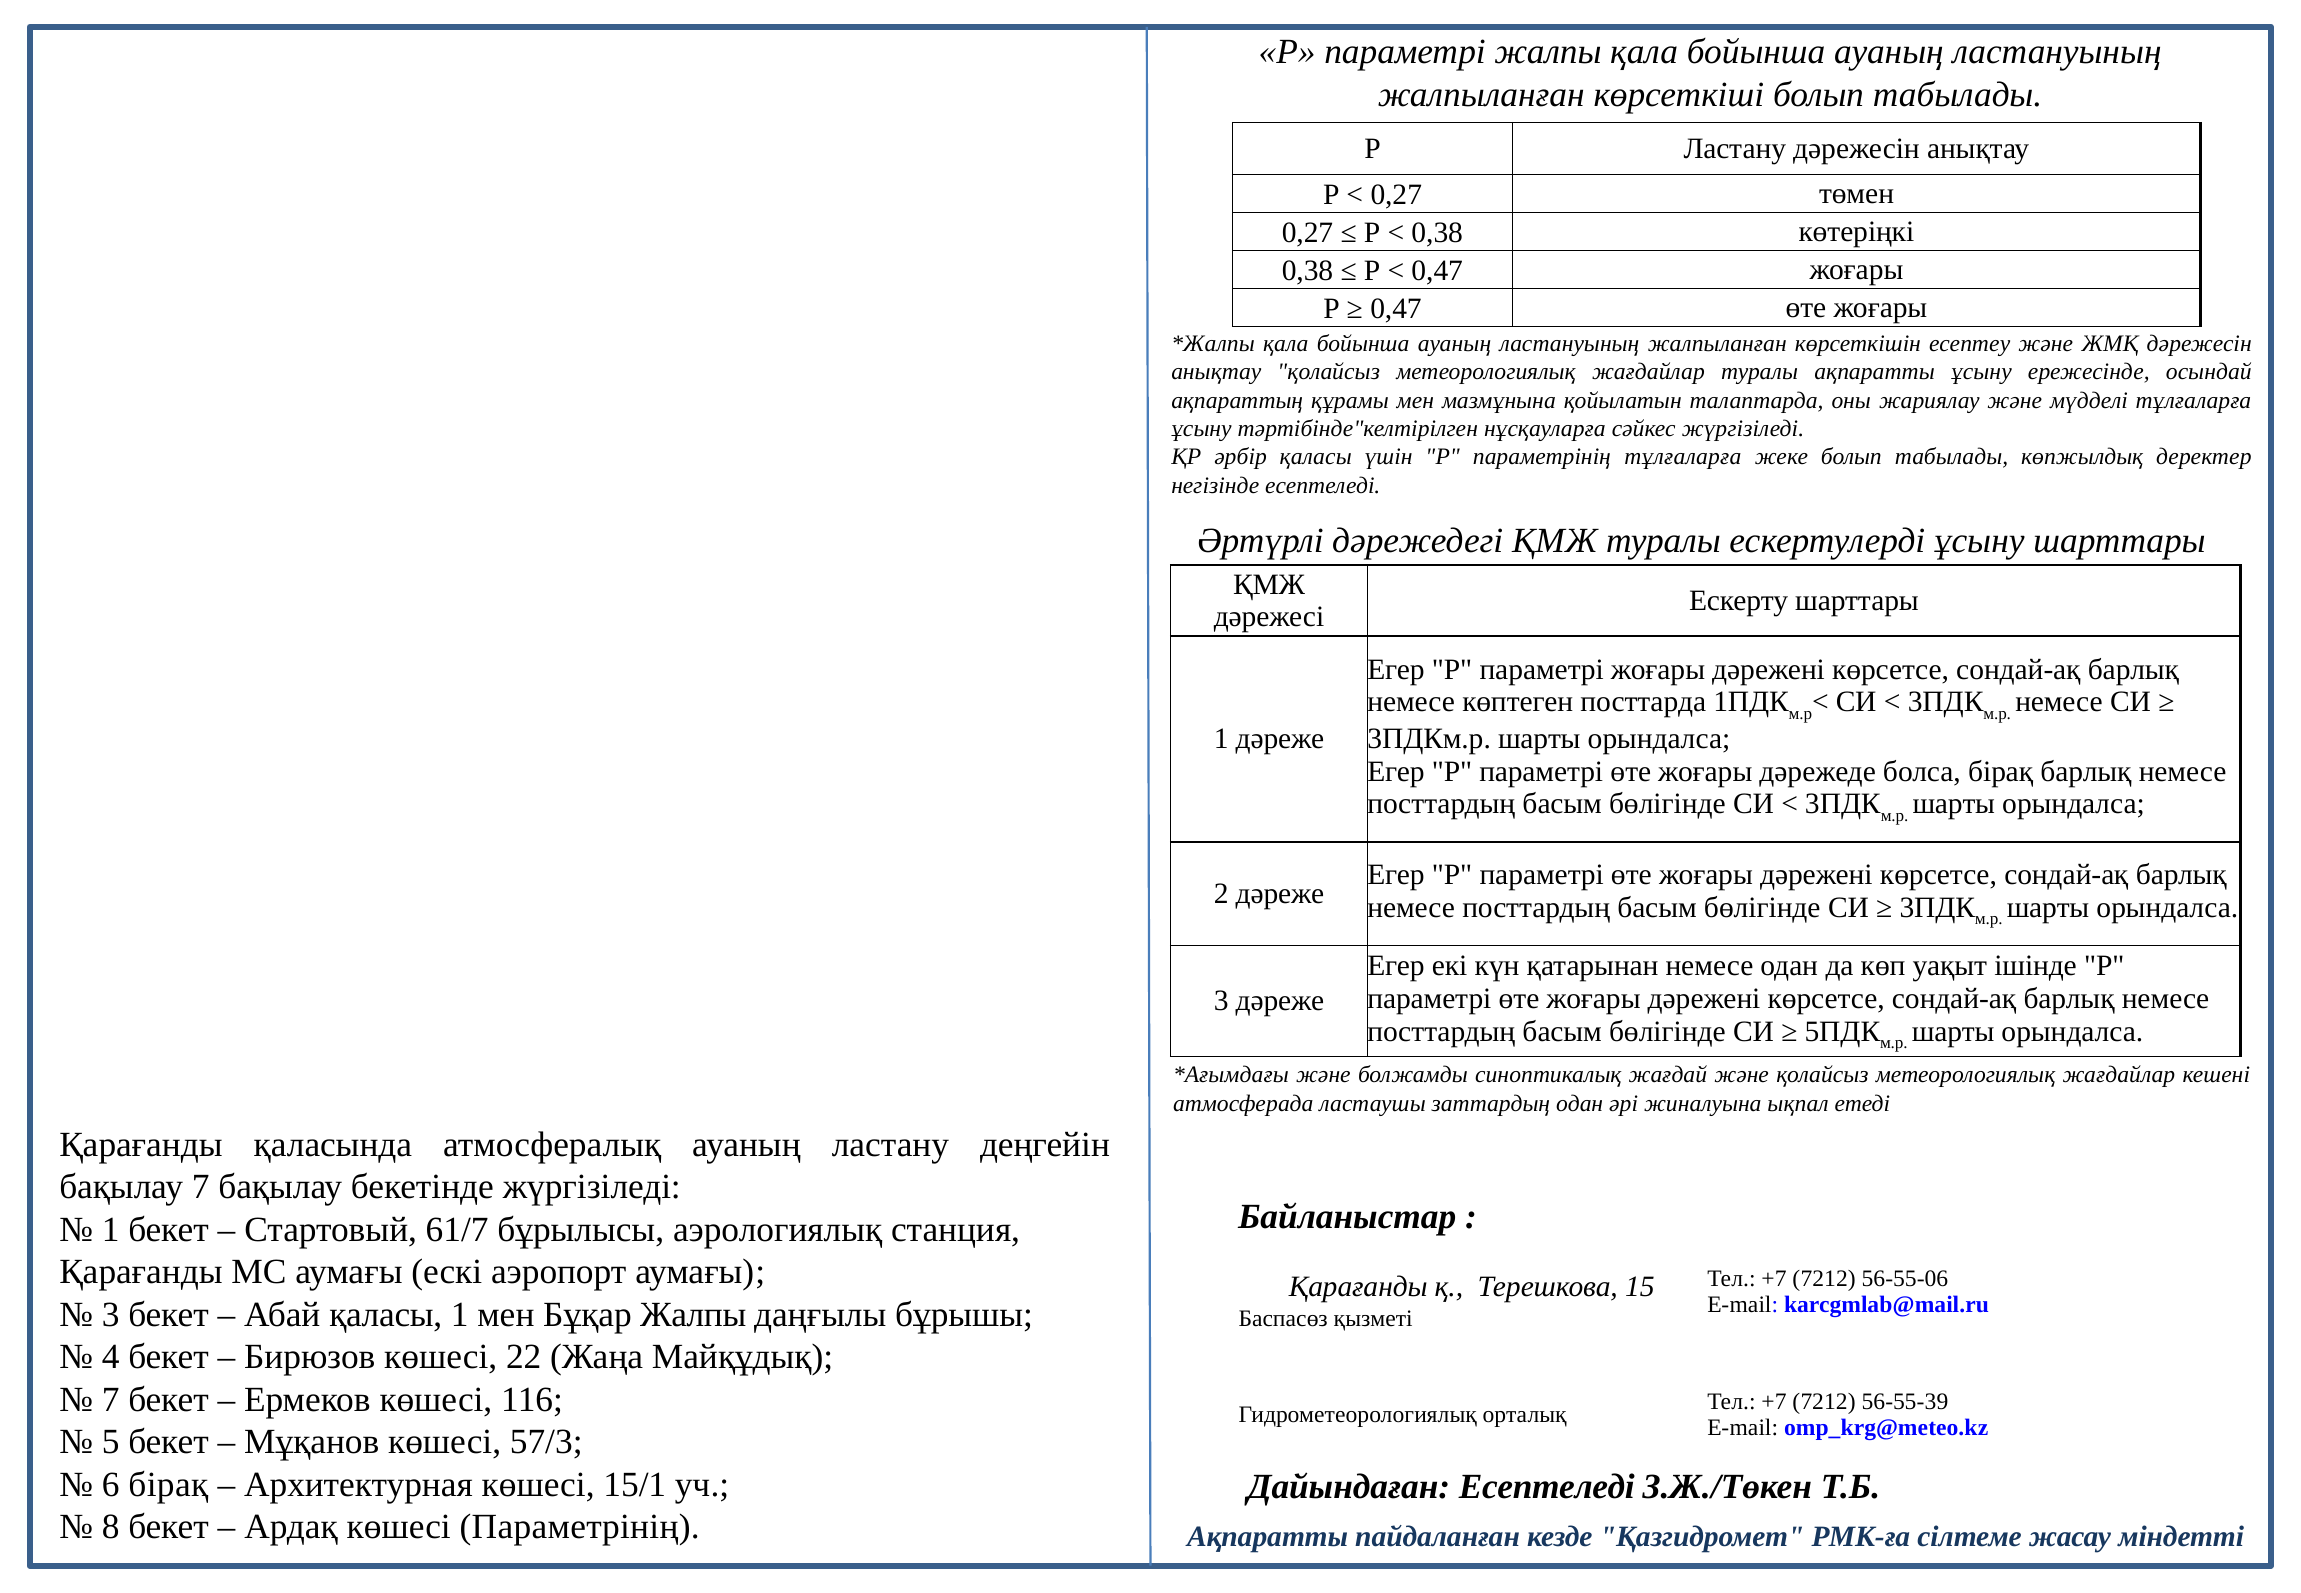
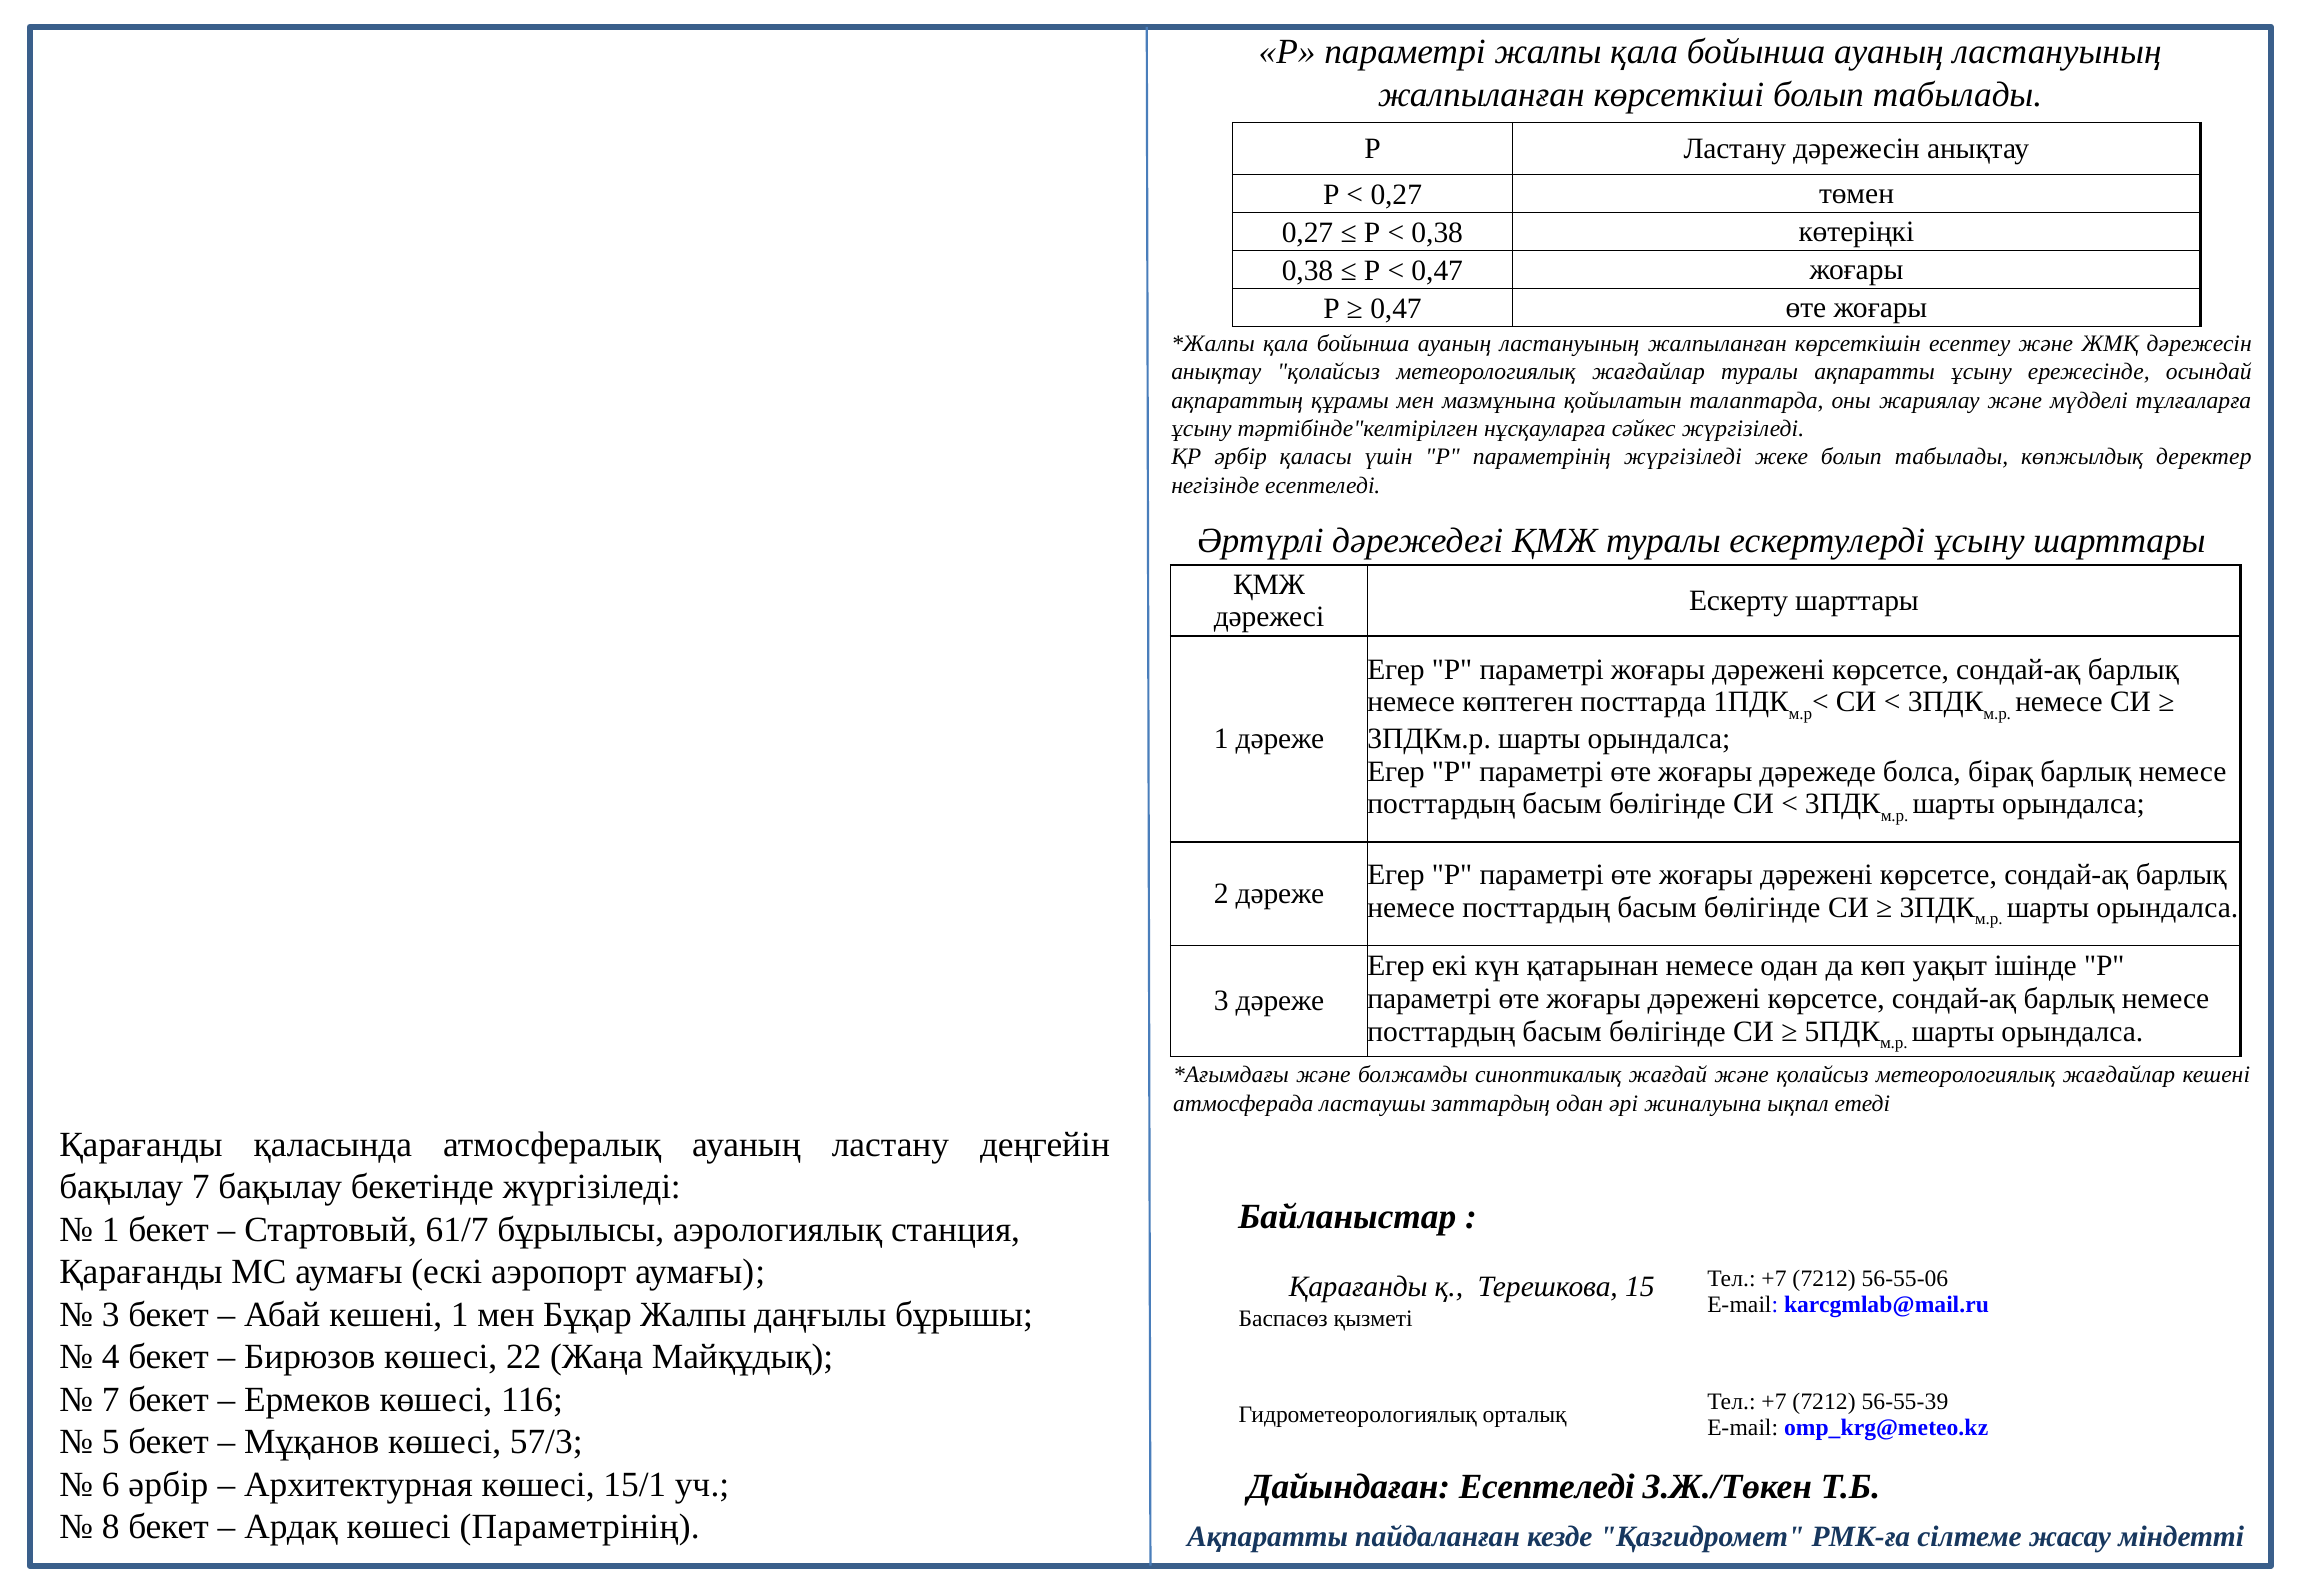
параметрінің тұлғаларға: тұлғаларға -> жүргізіледі
Абай қаласы: қаласы -> кешені
6 бірақ: бірақ -> әрбір
